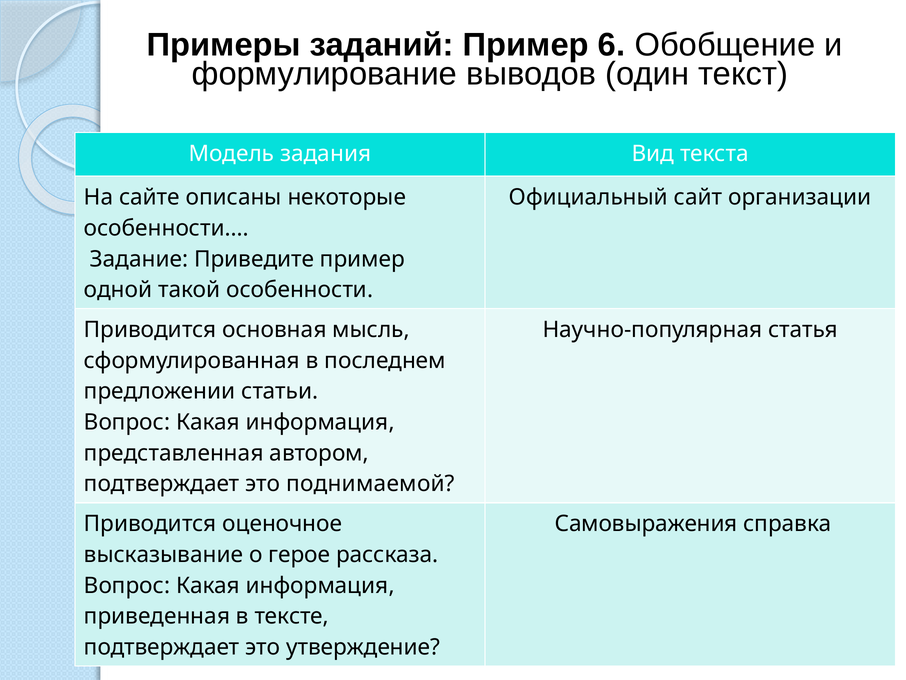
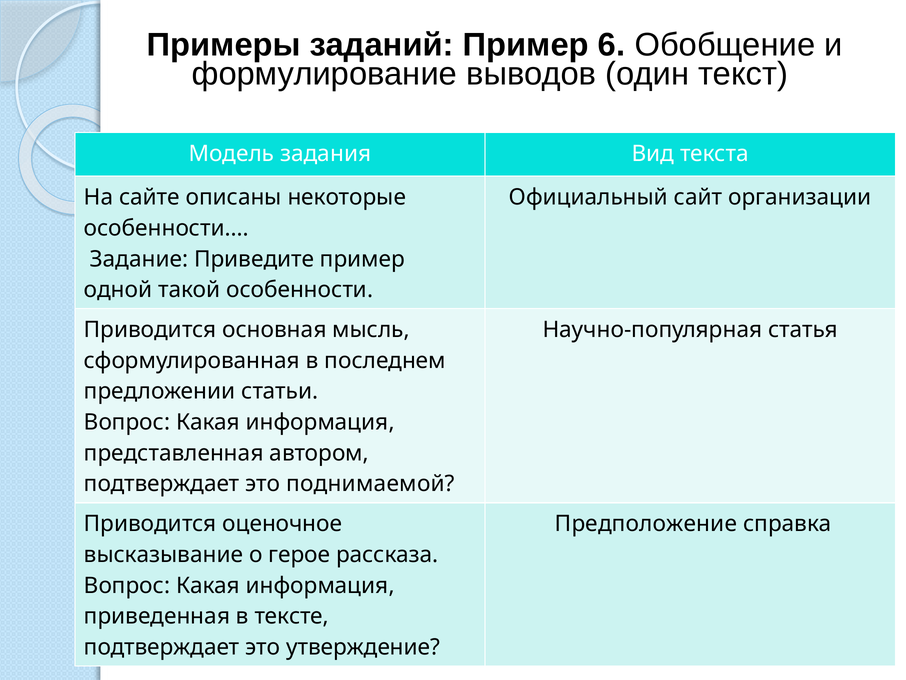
Самовыражения: Самовыражения -> Предположение
